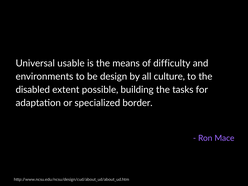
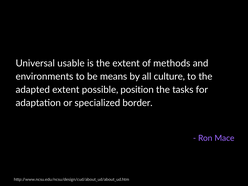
the means: means -> extent
difficulty: difficulty -> methods
design: design -> means
disabled: disabled -> adapted
building: building -> position
